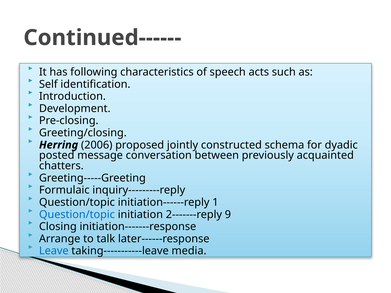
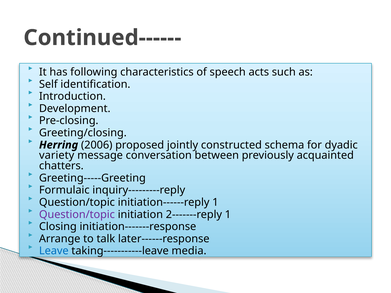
posted: posted -> variety
Question/topic at (77, 215) colour: blue -> purple
2-------reply 9: 9 -> 1
